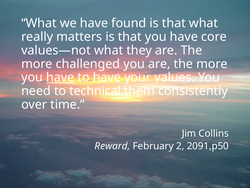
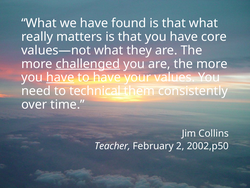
challenged underline: none -> present
Reward: Reward -> Teacher
2091,p50: 2091,p50 -> 2002,p50
